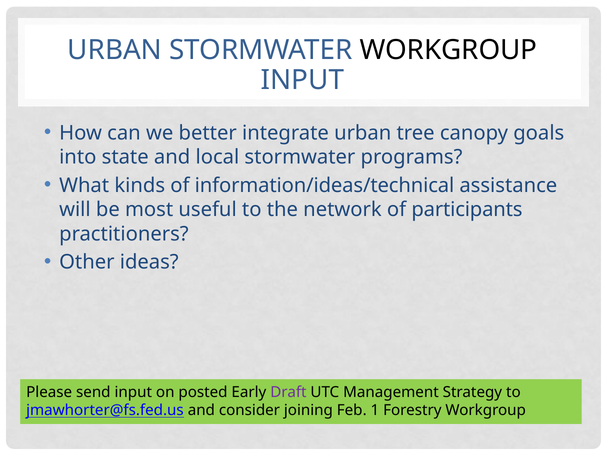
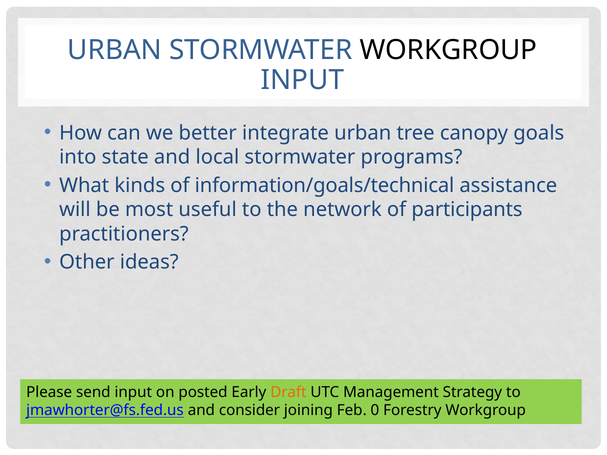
information/ideas/technical: information/ideas/technical -> information/goals/technical
Draft colour: purple -> orange
1: 1 -> 0
